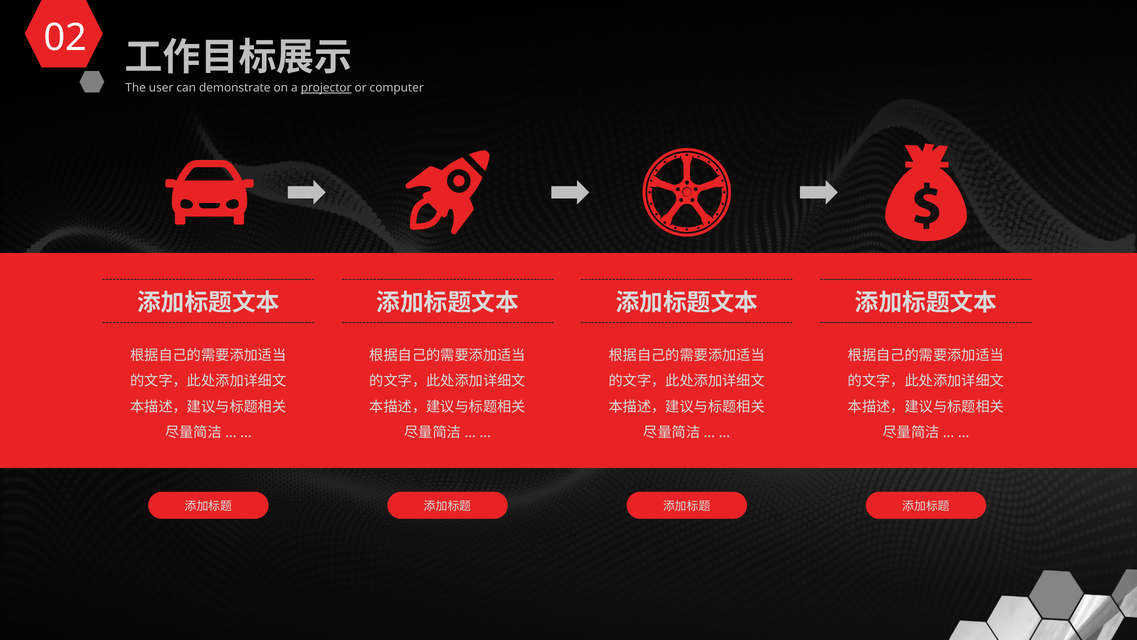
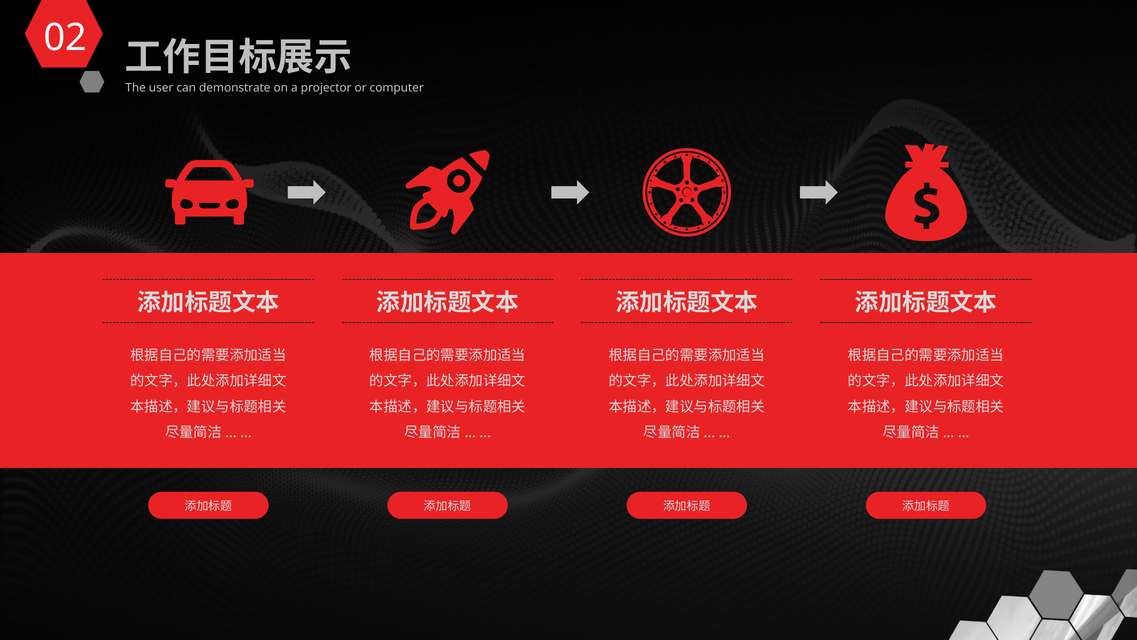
projector underline: present -> none
